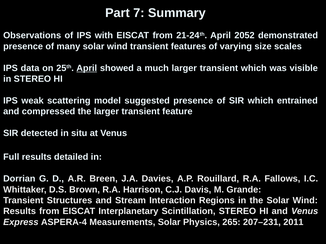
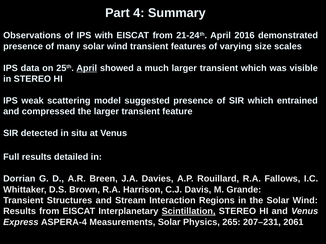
7: 7 -> 4
2052: 2052 -> 2016
Scintillation underline: none -> present
2011: 2011 -> 2061
